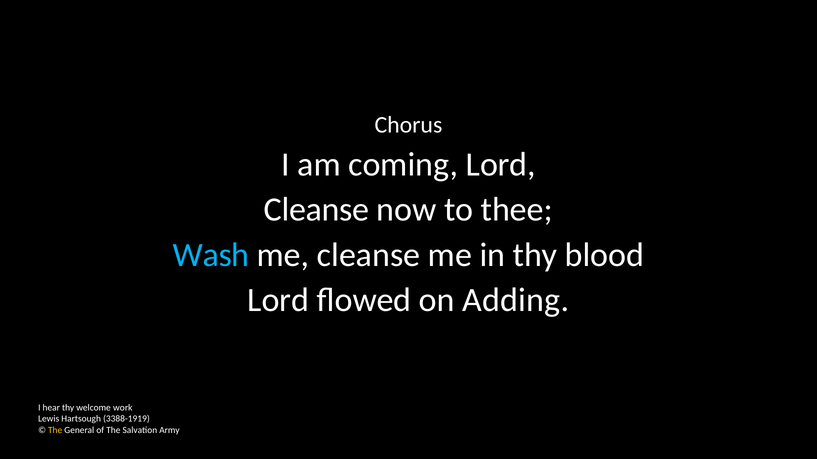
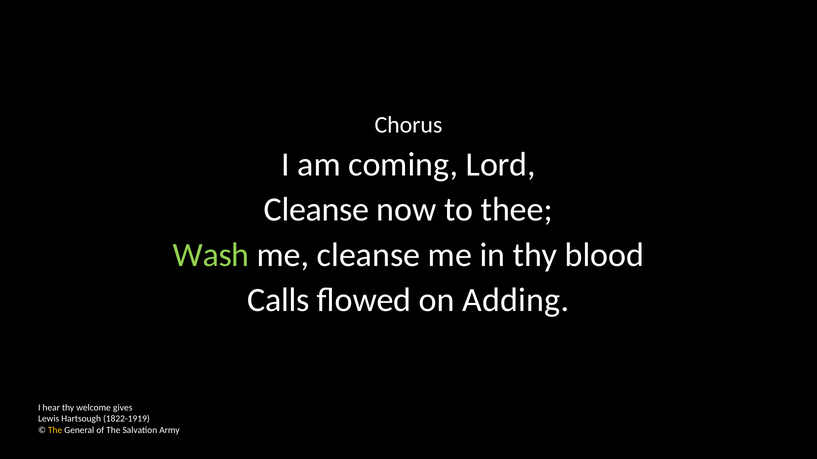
Wash colour: light blue -> light green
Lord at (278, 300): Lord -> Calls
work: work -> gives
3388-1919: 3388-1919 -> 1822-1919
